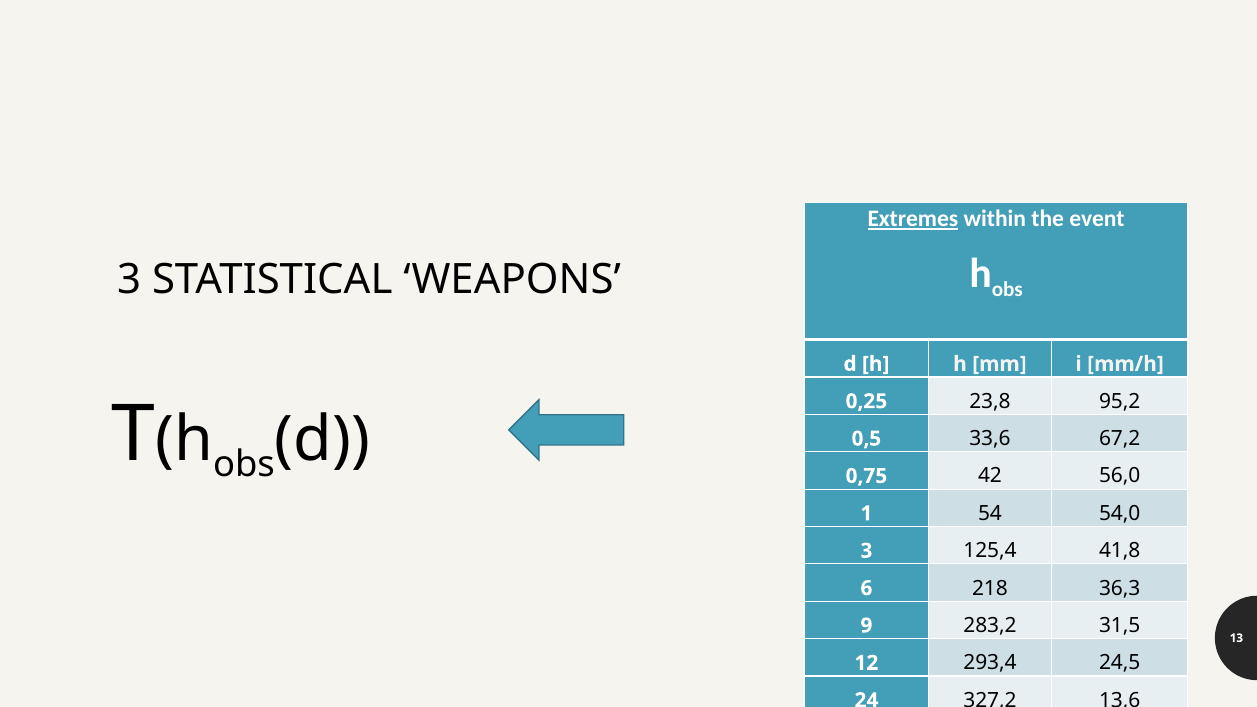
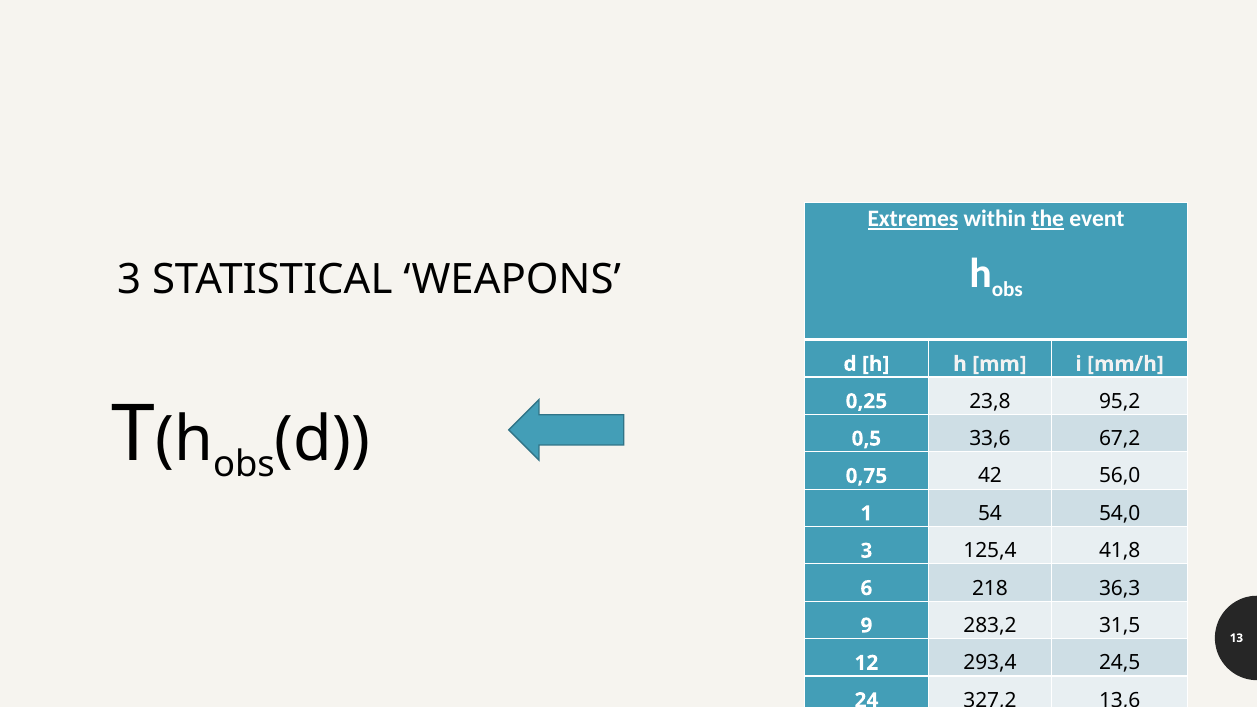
the underline: none -> present
